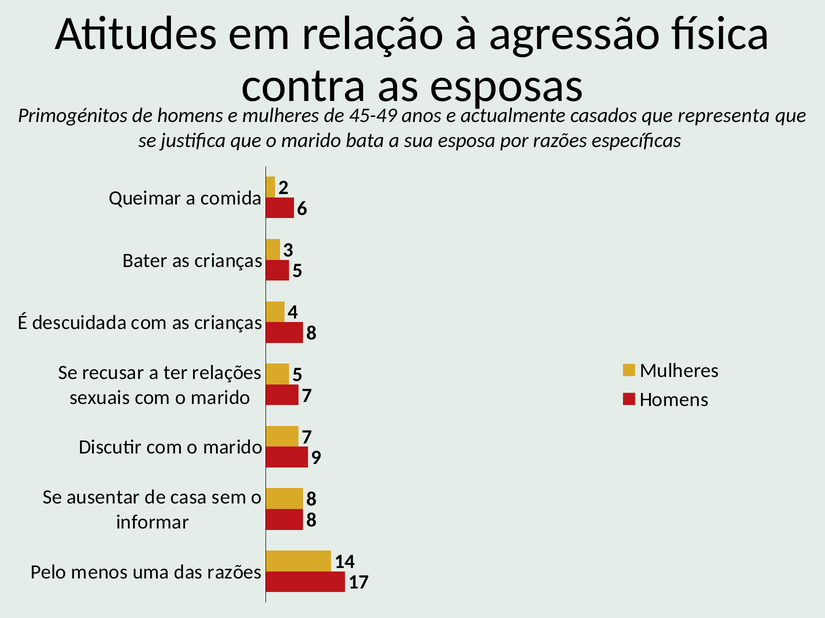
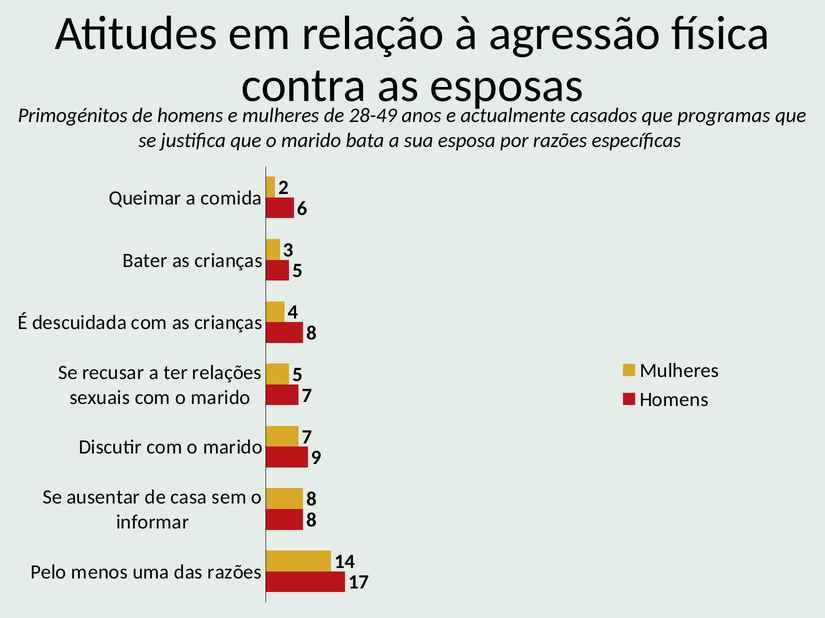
45-49: 45-49 -> 28-49
representa: representa -> programas
